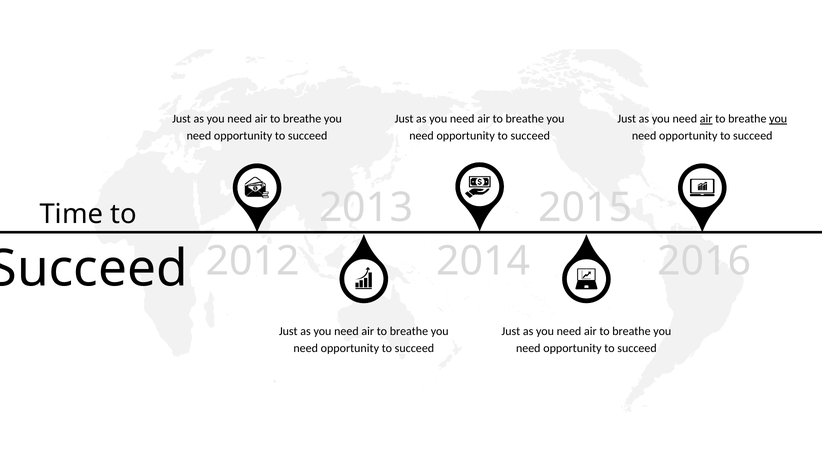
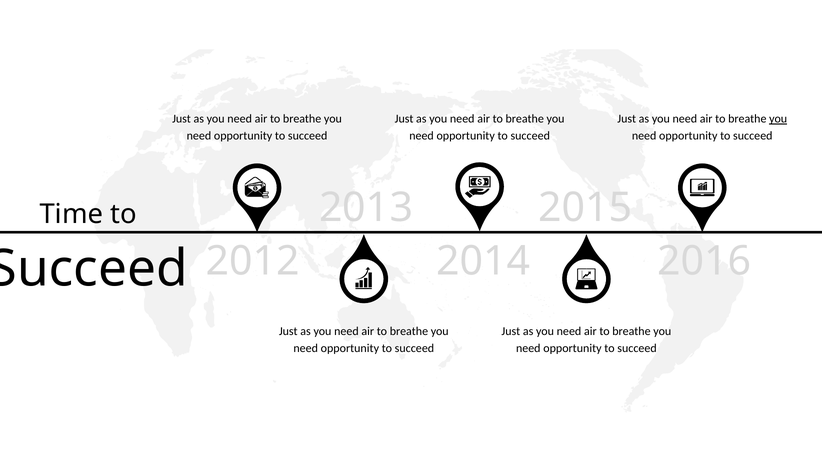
air at (706, 119) underline: present -> none
